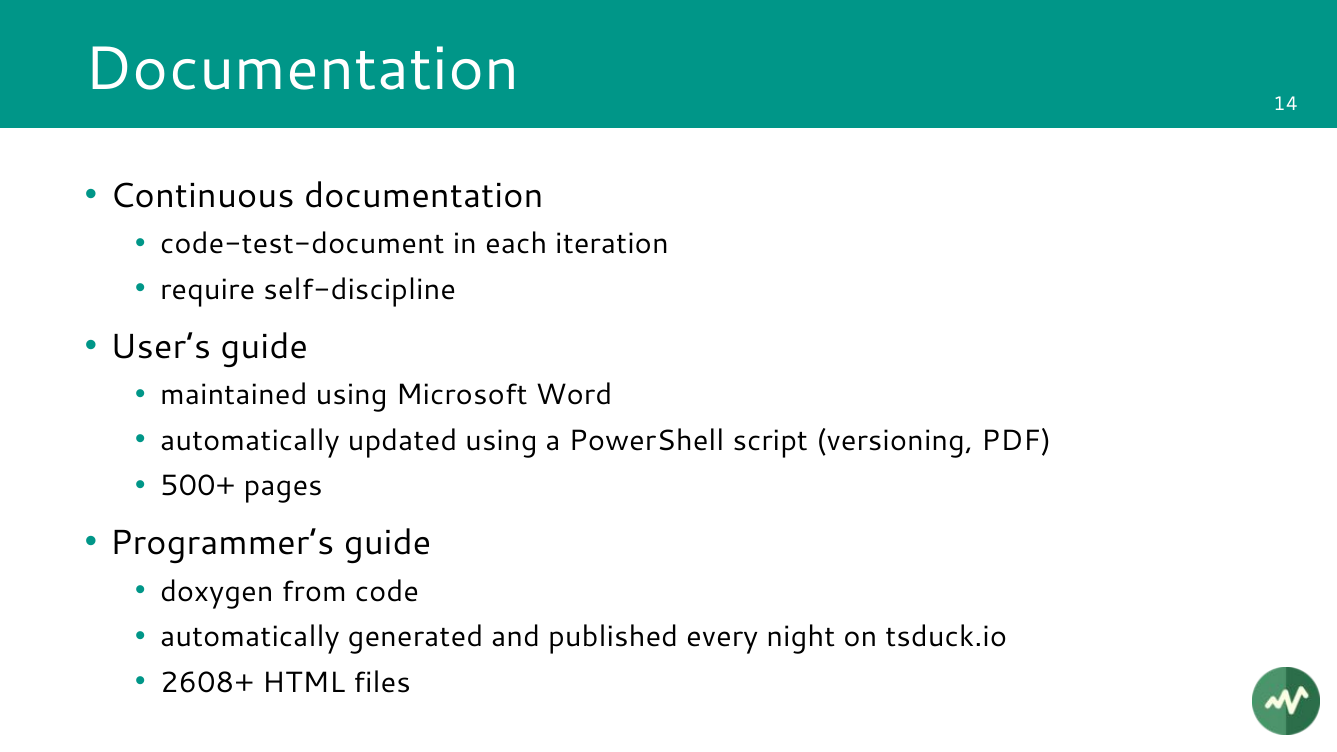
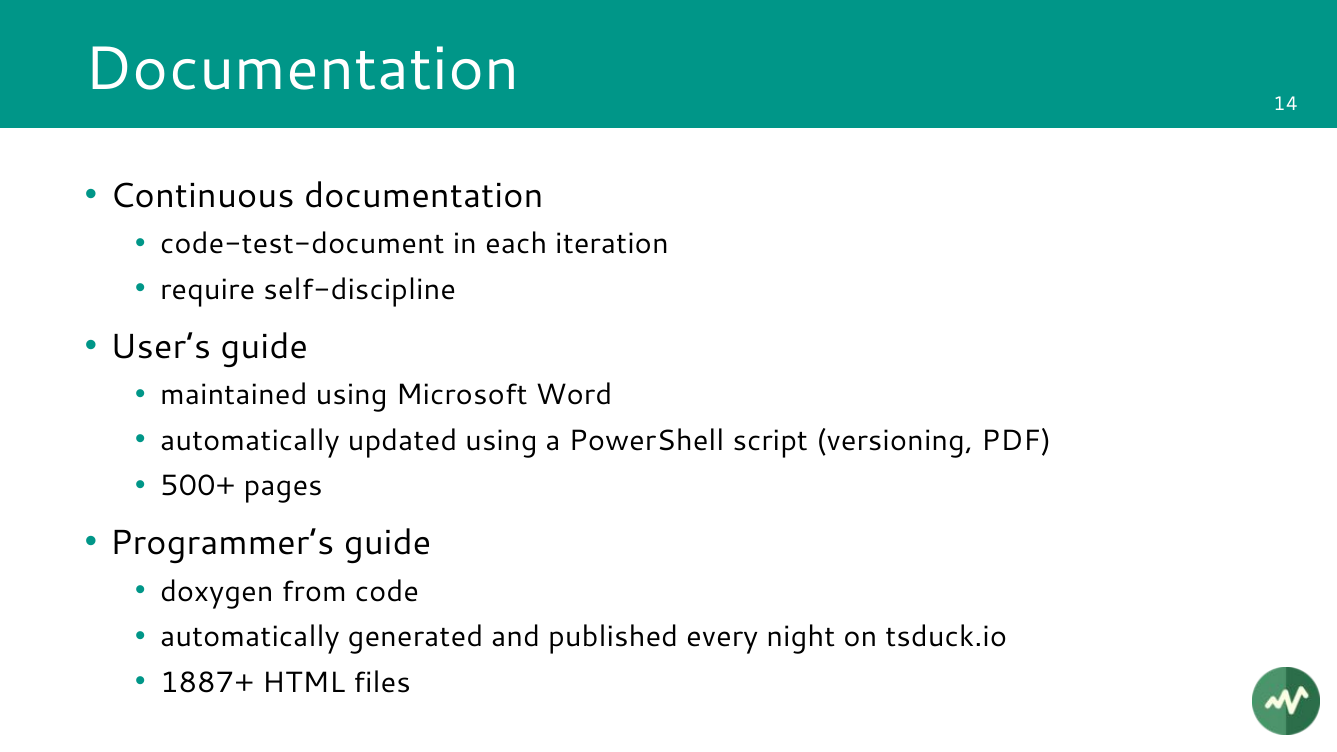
2608+: 2608+ -> 1887+
